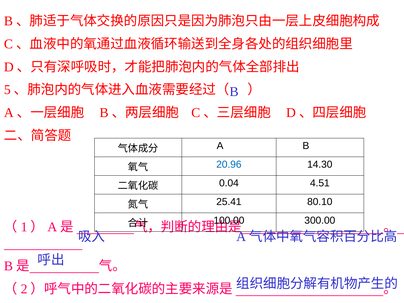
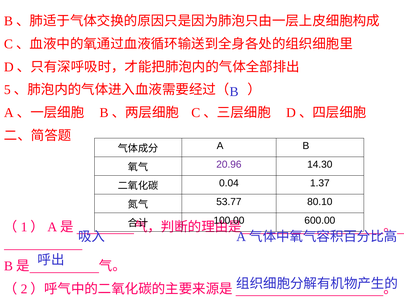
20.96 colour: blue -> purple
4.51: 4.51 -> 1.37
25.41: 25.41 -> 53.77
300.00: 300.00 -> 600.00
